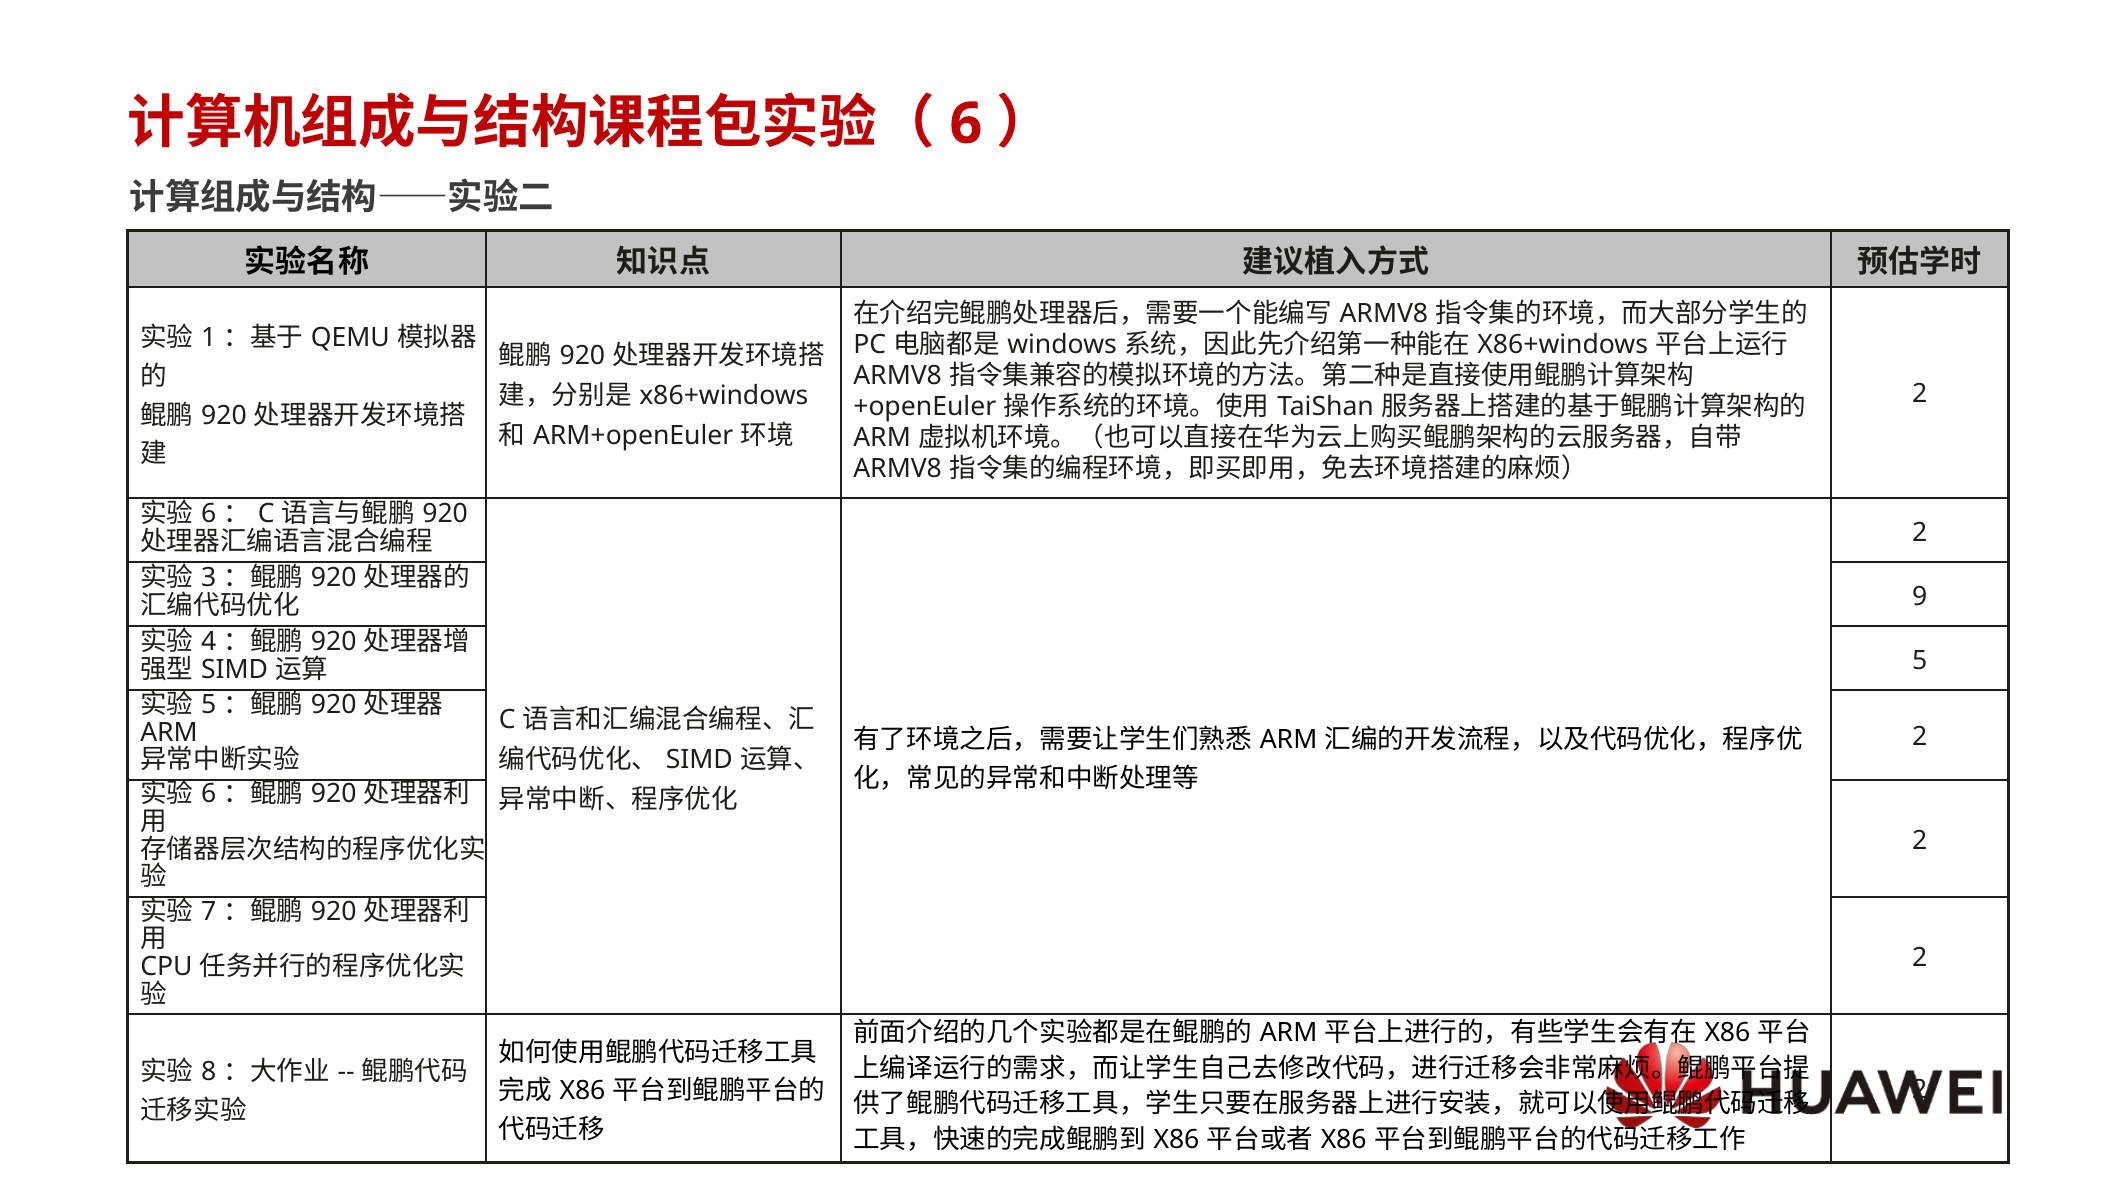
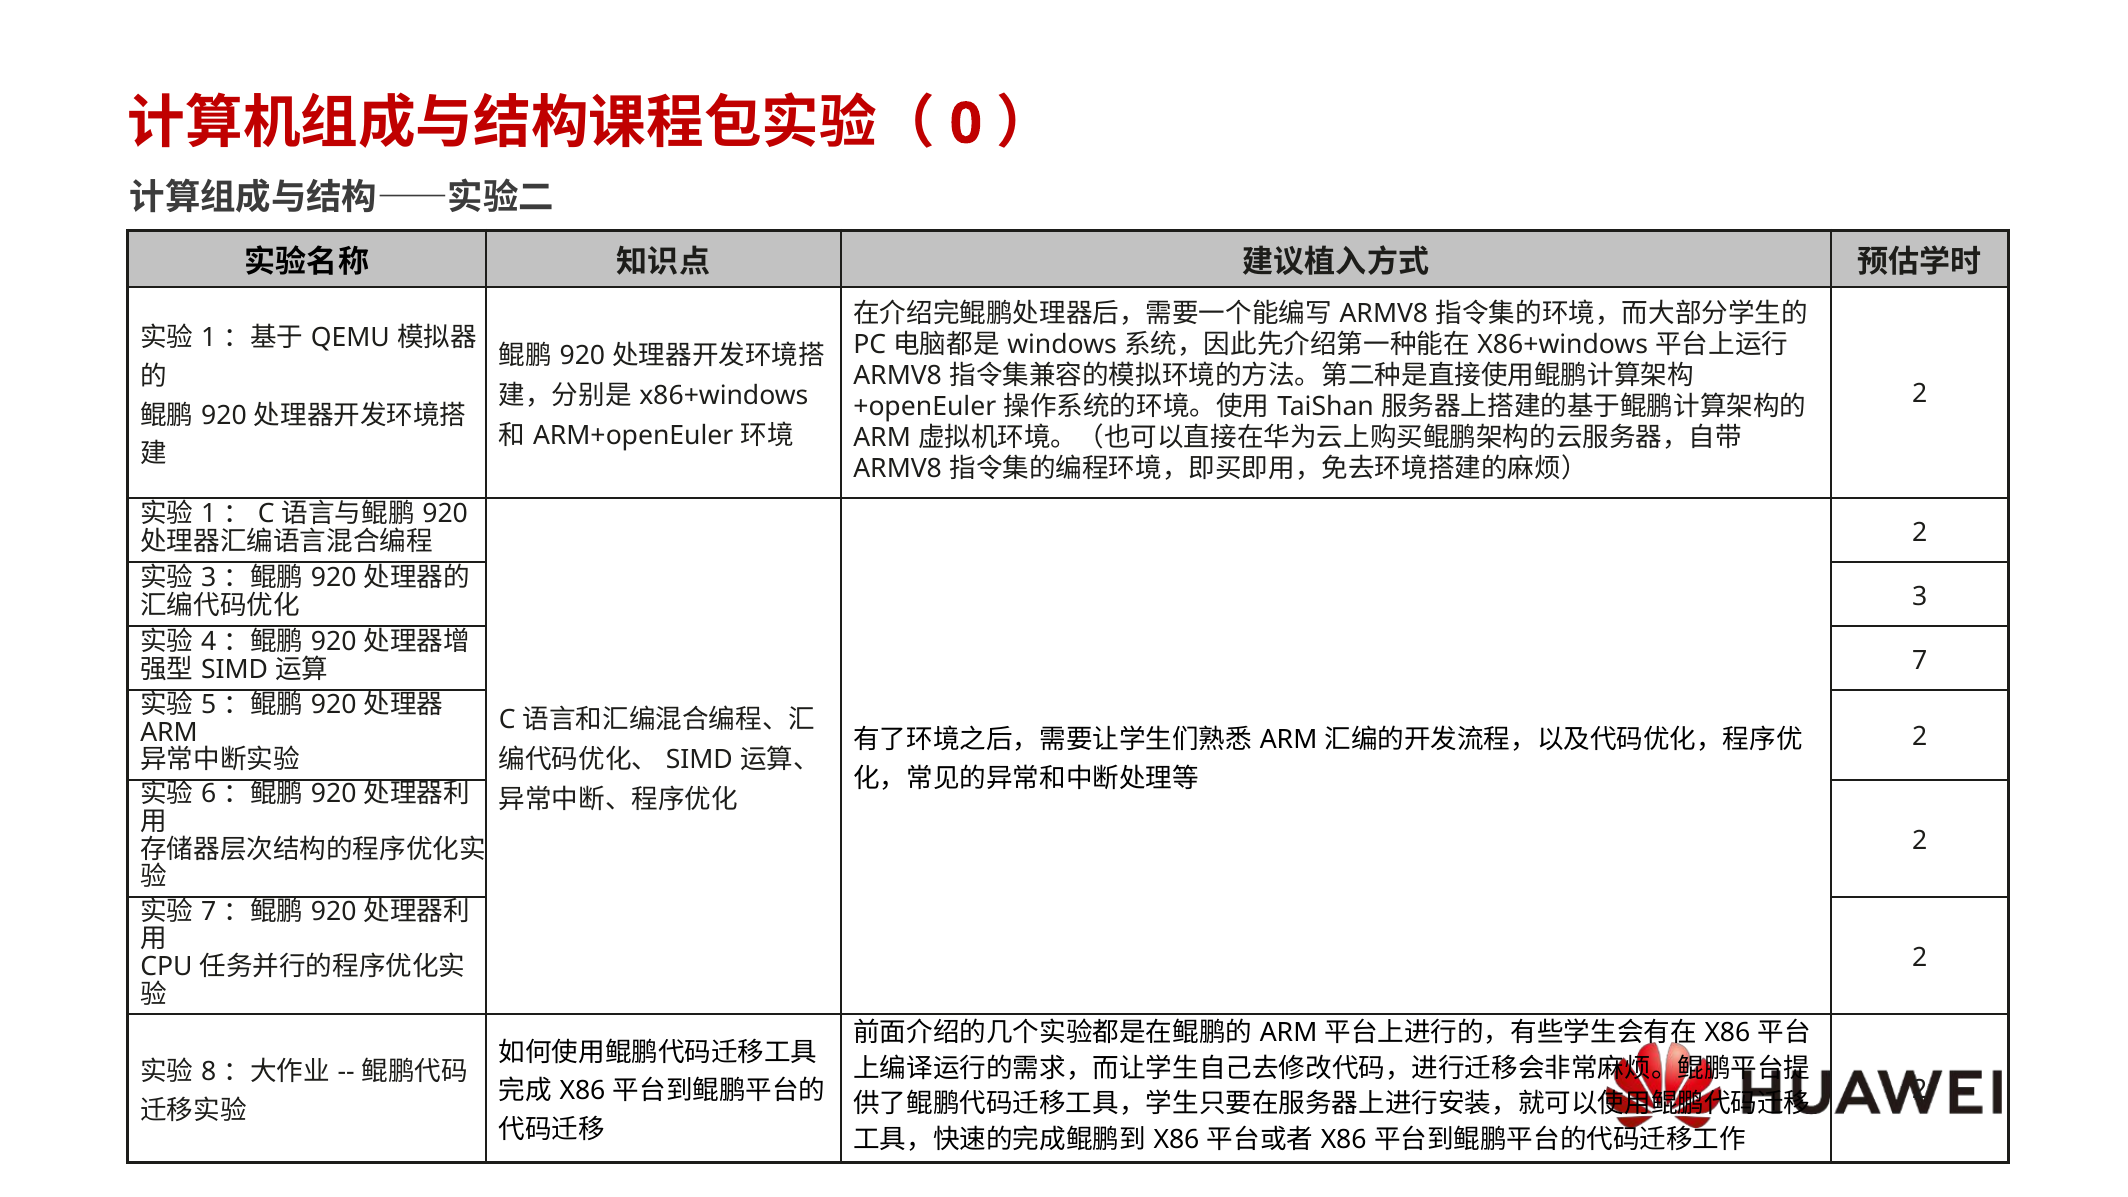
6 at (966, 124): 6 -> 0
6 at (209, 514): 6 -> 1
9 at (1920, 596): 9 -> 3
5 at (1920, 660): 5 -> 7
